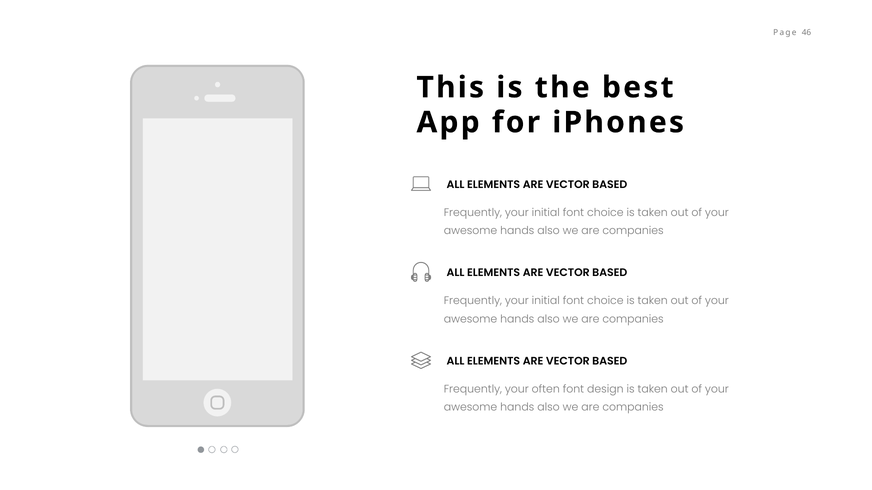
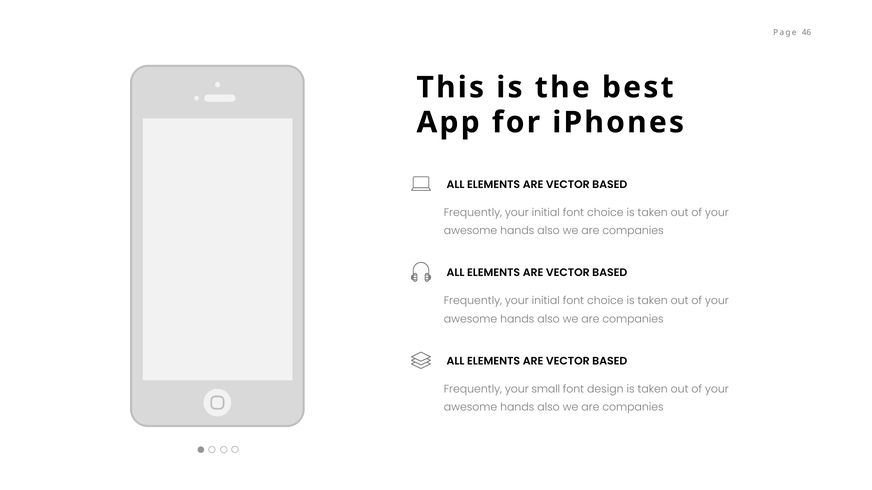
often: often -> small
